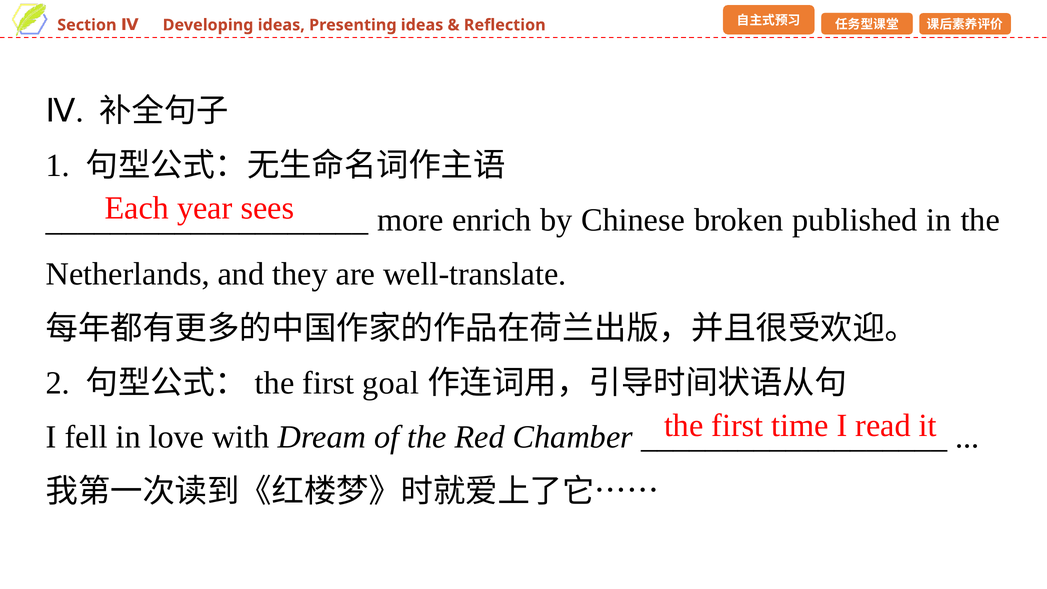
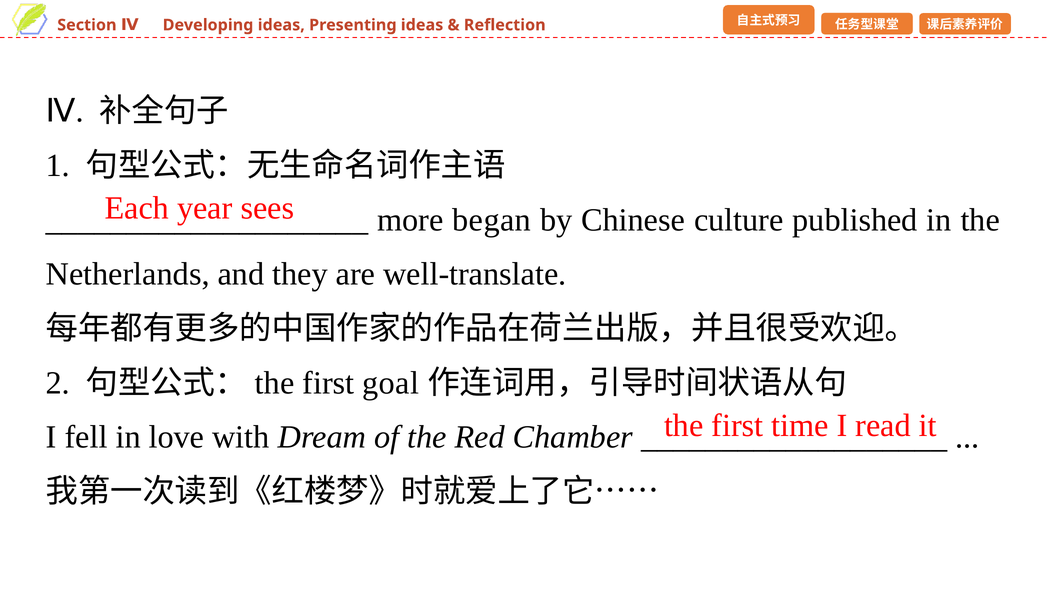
enrich: enrich -> began
broken: broken -> culture
